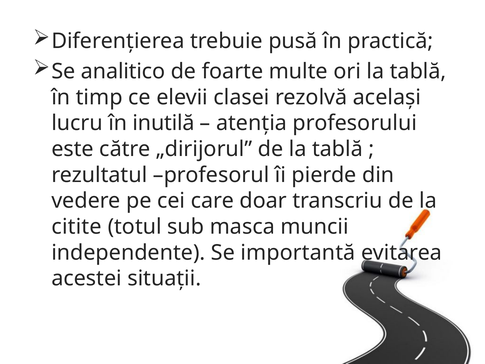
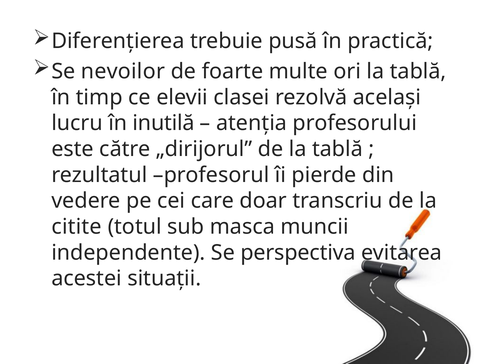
analitico: analitico -> nevoilor
importantă: importantă -> perspectiva
